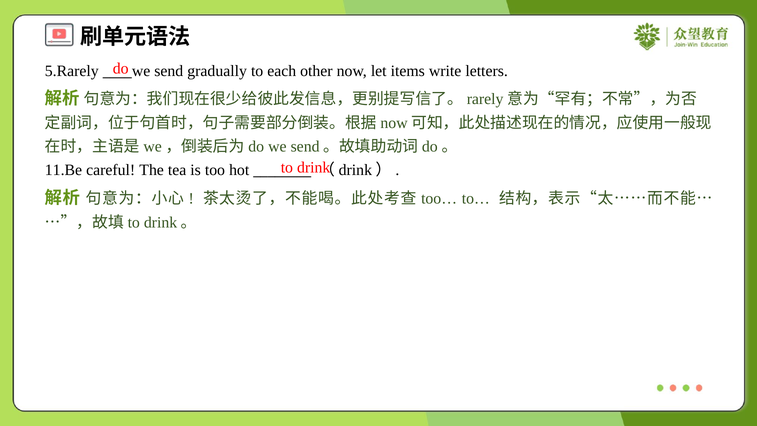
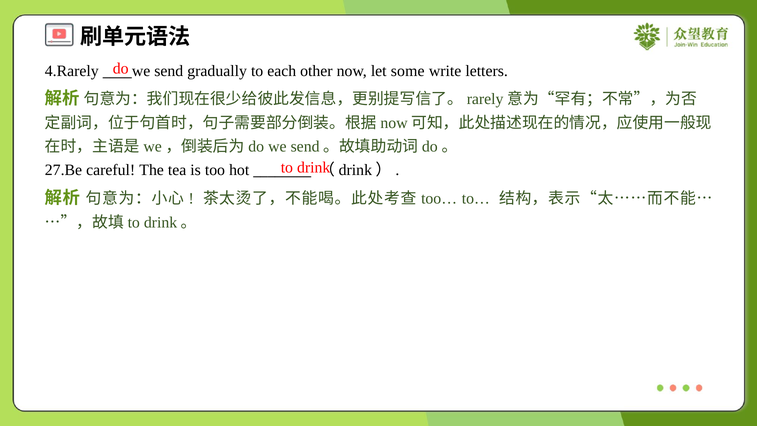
5.Rarely: 5.Rarely -> 4.Rarely
items: items -> some
11.Be: 11.Be -> 27.Be
